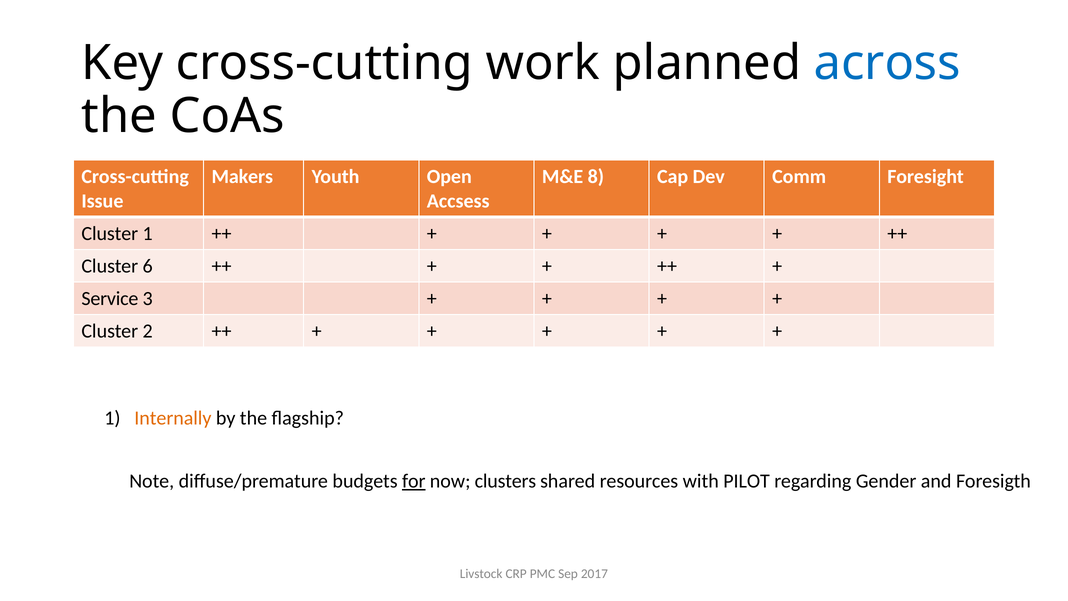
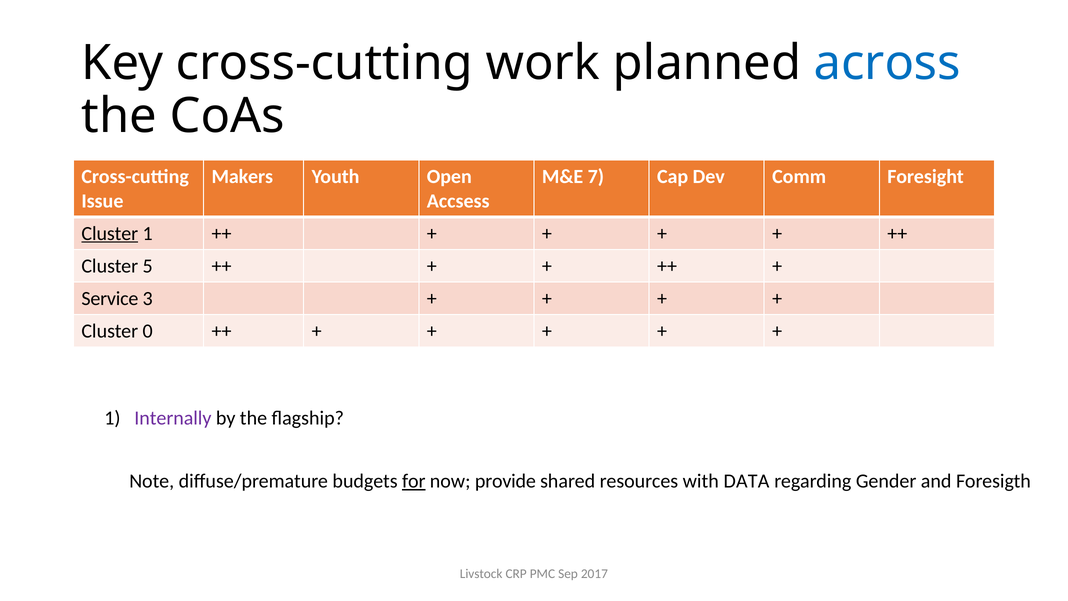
8: 8 -> 7
Cluster at (110, 233) underline: none -> present
6: 6 -> 5
2: 2 -> 0
Internally colour: orange -> purple
clusters: clusters -> provide
PILOT: PILOT -> DATA
